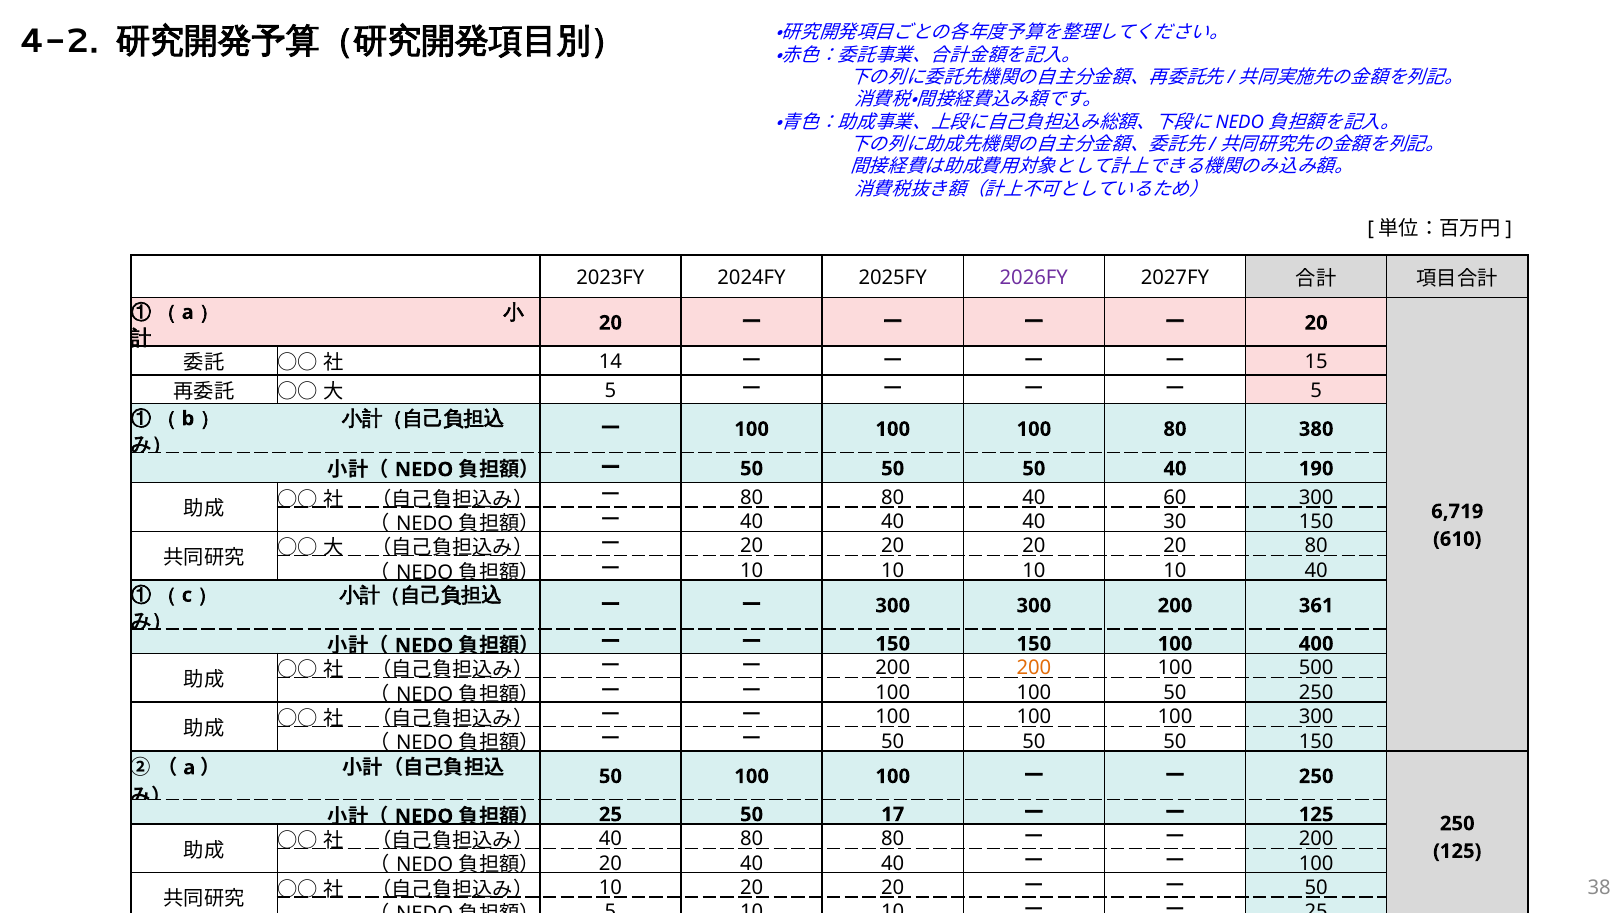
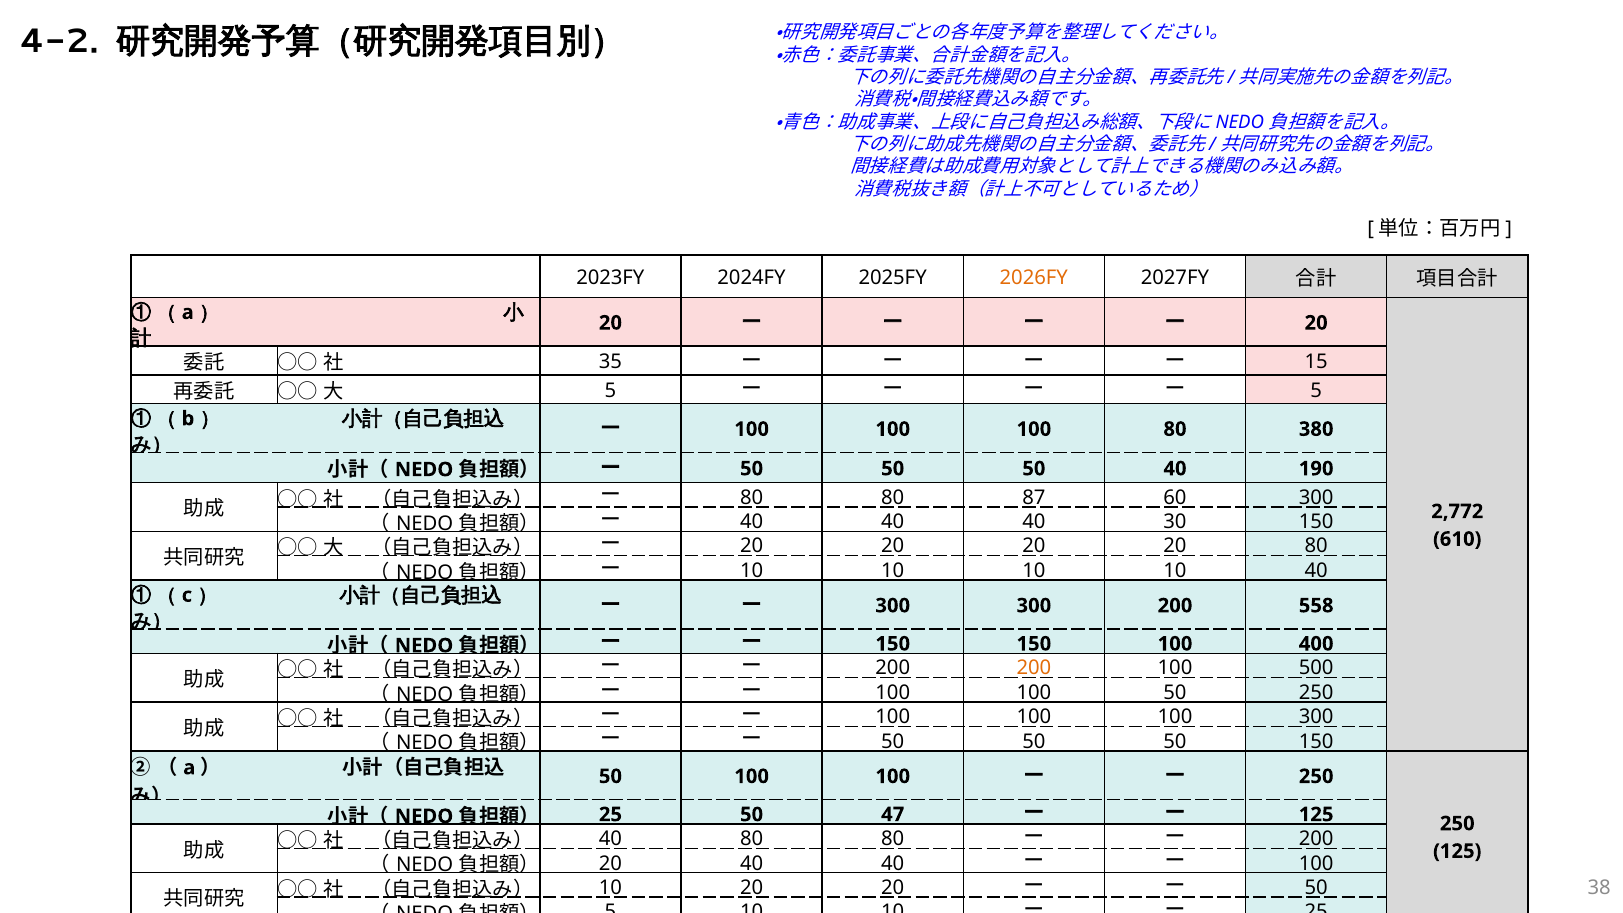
2026FY colour: purple -> orange
14: 14 -> 35
80 40: 40 -> 87
6,719: 6,719 -> 2,772
361: 361 -> 558
17: 17 -> 47
